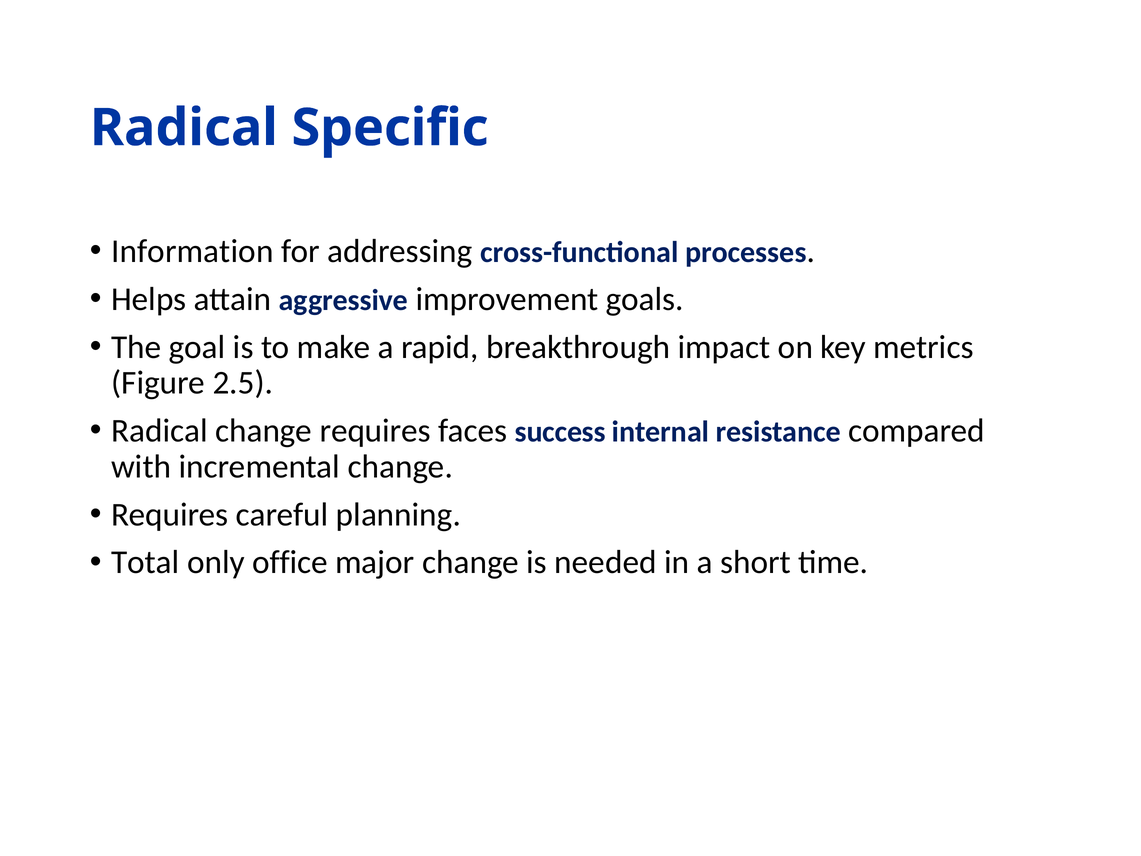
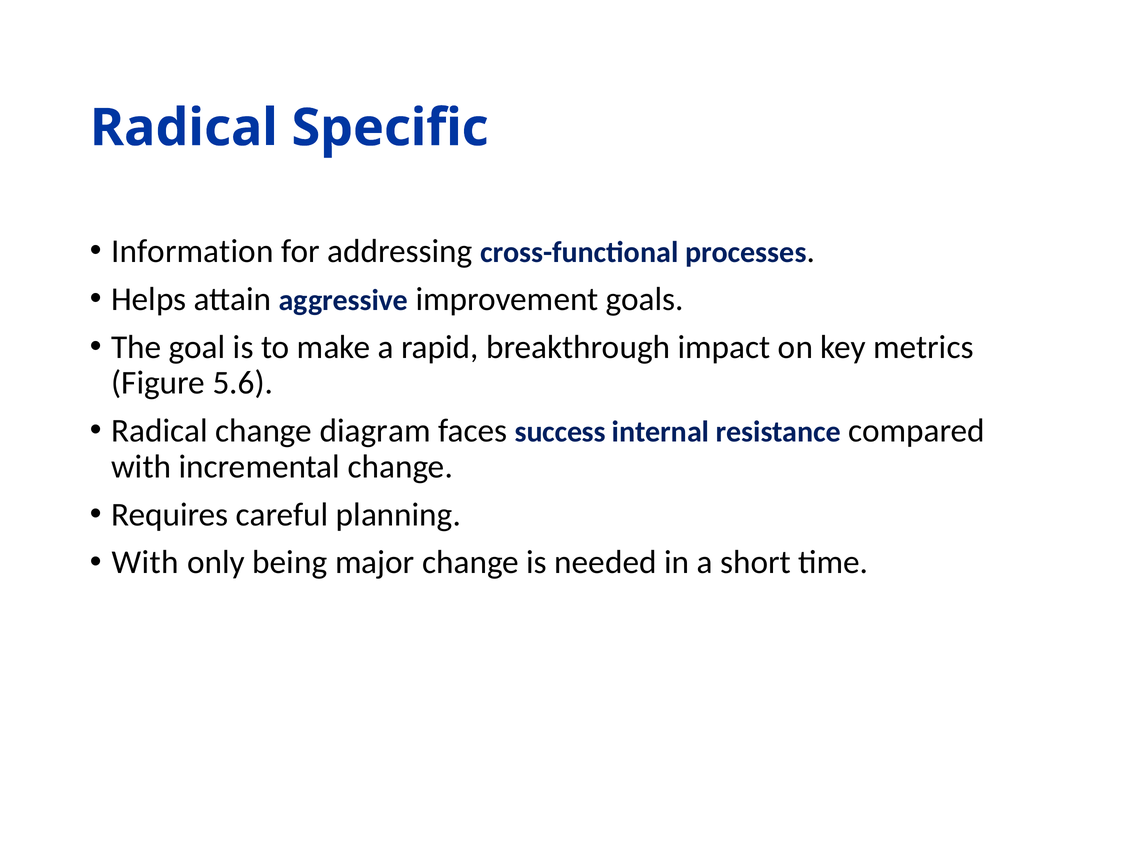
2.5: 2.5 -> 5.6
change requires: requires -> diagram
Total at (145, 562): Total -> With
office: office -> being
